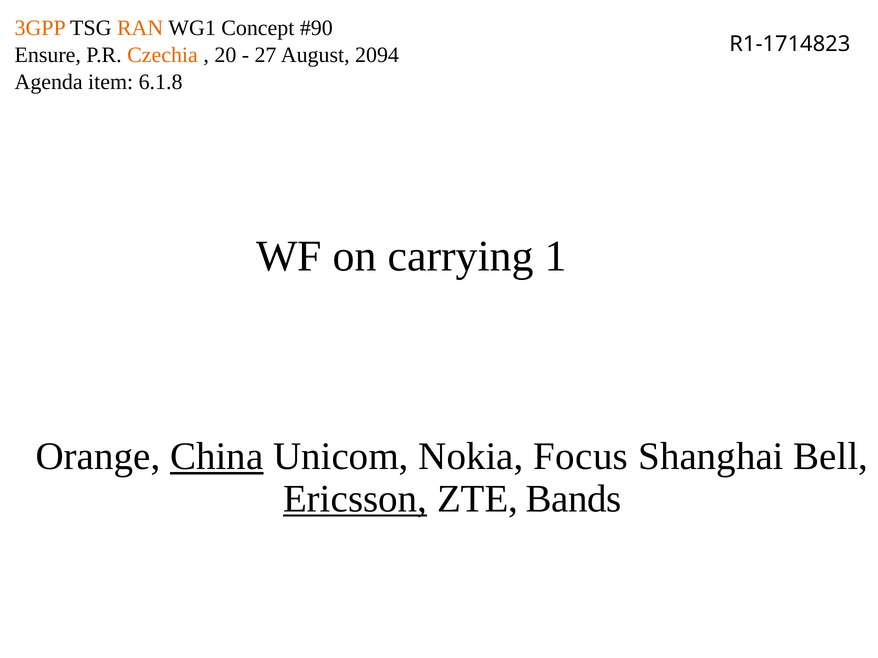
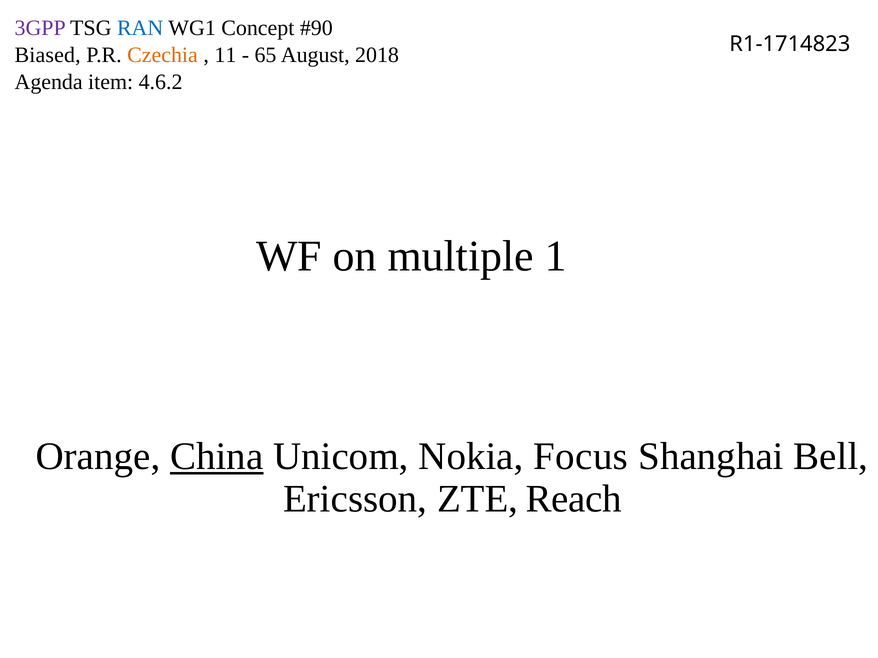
3GPP colour: orange -> purple
RAN colour: orange -> blue
Ensure: Ensure -> Biased
20: 20 -> 11
27: 27 -> 65
2094: 2094 -> 2018
6.1.8: 6.1.8 -> 4.6.2
carrying: carrying -> multiple
Ericsson underline: present -> none
Bands: Bands -> Reach
